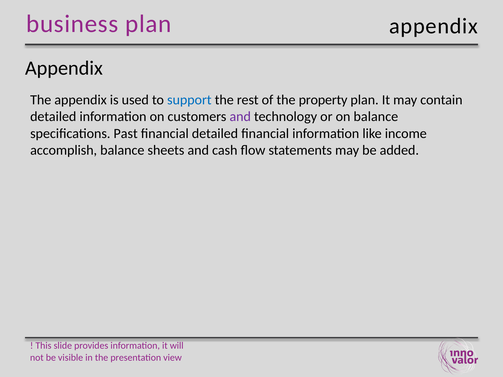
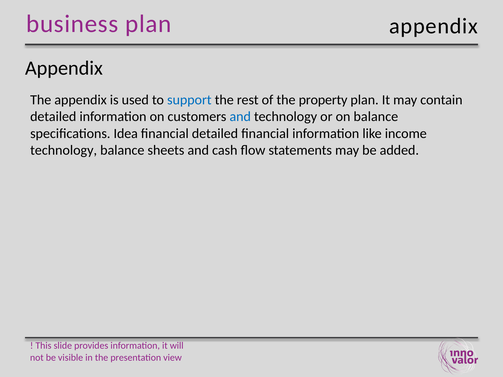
and at (240, 117) colour: purple -> blue
Past: Past -> Idea
accomplish at (64, 150): accomplish -> technology
